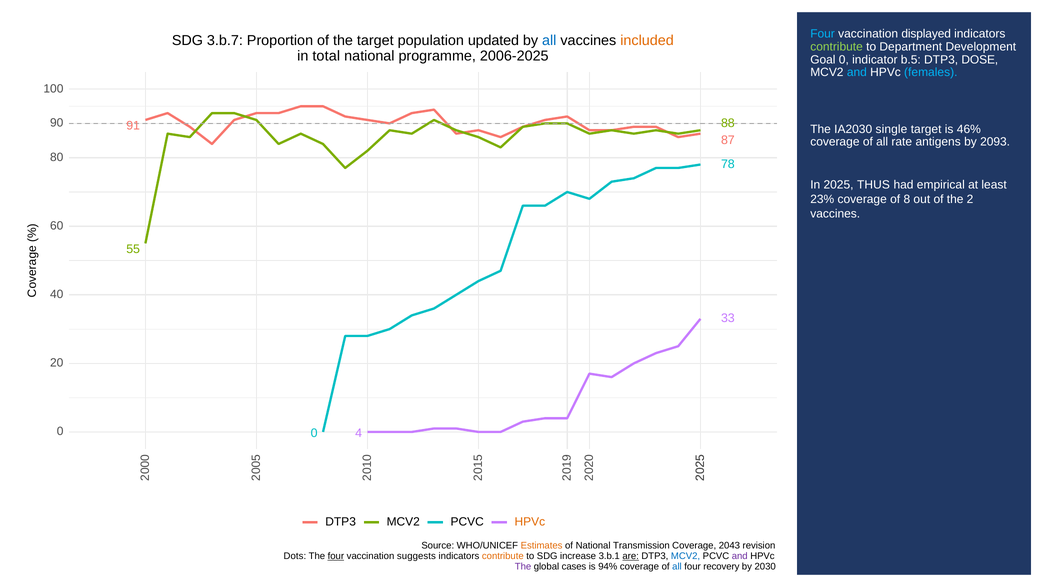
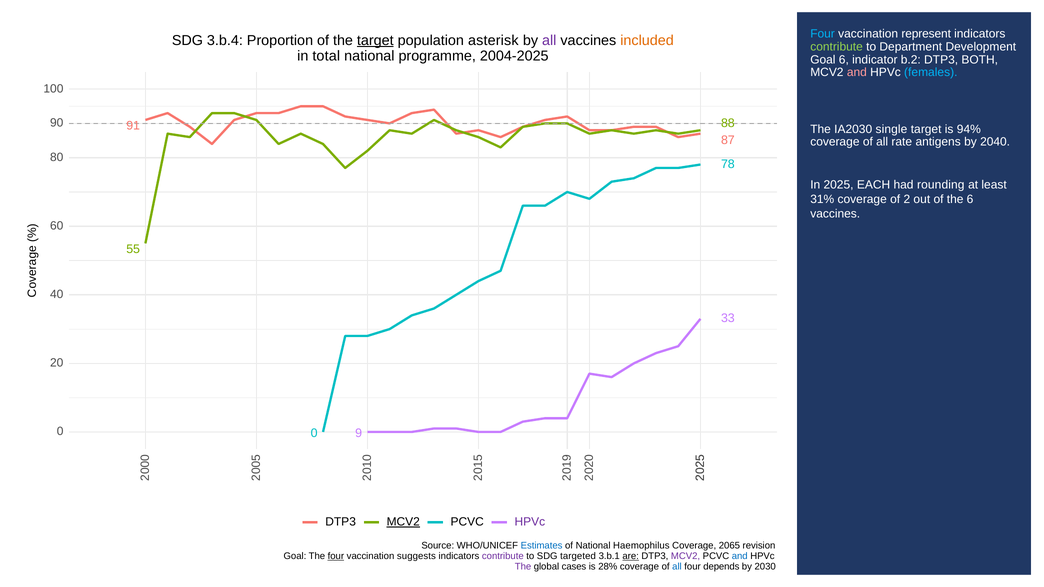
displayed: displayed -> represent
3.b.7: 3.b.7 -> 3.b.4
target at (375, 40) underline: none -> present
updated: updated -> asterisk
all at (549, 40) colour: blue -> purple
2006-2025: 2006-2025 -> 2004-2025
Goal 0: 0 -> 6
b.5: b.5 -> b.2
DOSE: DOSE -> BOTH
and at (857, 73) colour: light blue -> pink
46%: 46% -> 94%
2093: 2093 -> 2040
THUS: THUS -> EACH
empirical: empirical -> rounding
23%: 23% -> 31%
of 8: 8 -> 2
the 2: 2 -> 6
0 4: 4 -> 9
MCV2 at (403, 522) underline: none -> present
HPVc at (530, 522) colour: orange -> purple
Estimates colour: orange -> blue
Transmission: Transmission -> Haemophilus
2043: 2043 -> 2065
Dots at (295, 556): Dots -> Goal
contribute at (503, 556) colour: orange -> purple
increase: increase -> targeted
MCV2 at (686, 556) colour: blue -> purple
and at (740, 556) colour: purple -> blue
94%: 94% -> 28%
recovery: recovery -> depends
